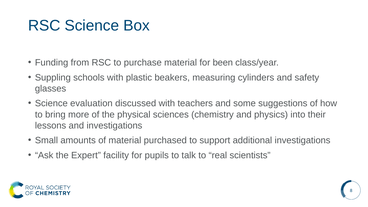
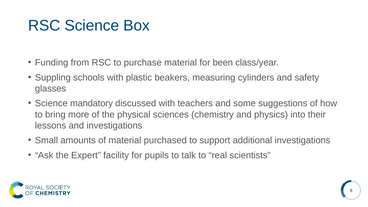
evaluation: evaluation -> mandatory
